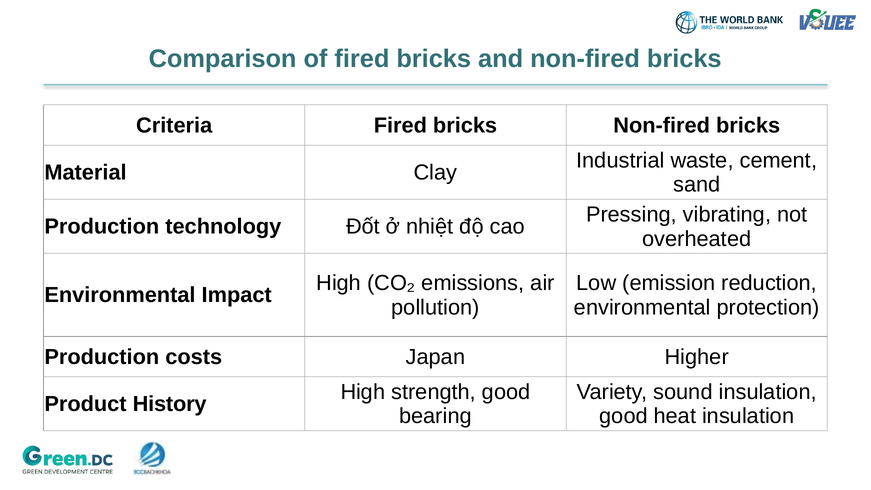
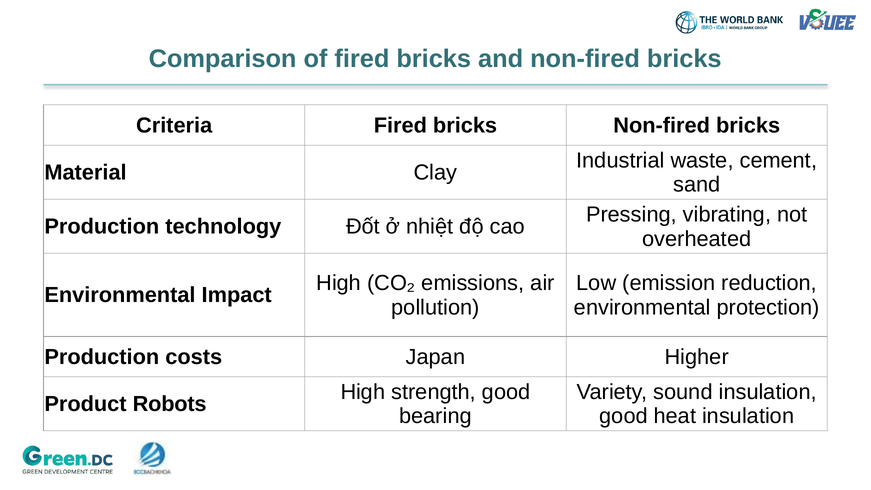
History: History -> Robots
